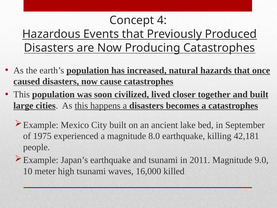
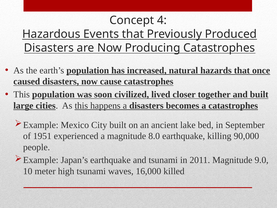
1975: 1975 -> 1951
42,181: 42,181 -> 90,000
